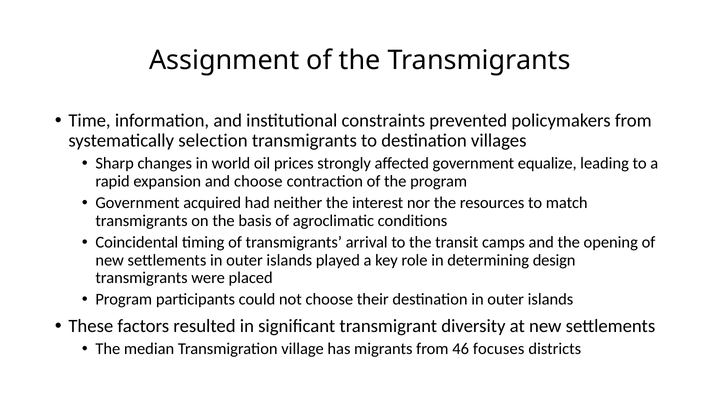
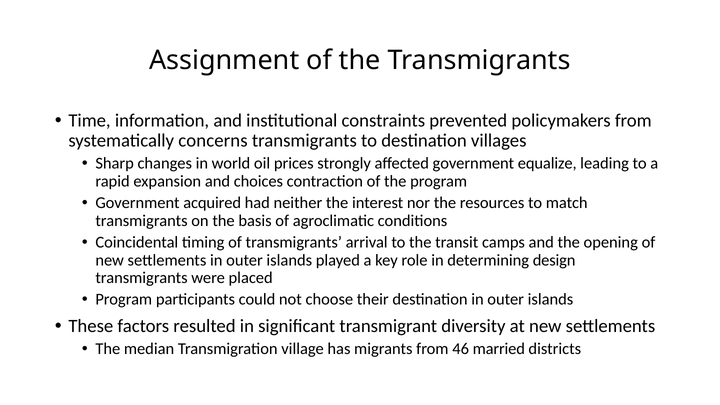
selection: selection -> concerns
and choose: choose -> choices
focuses: focuses -> married
